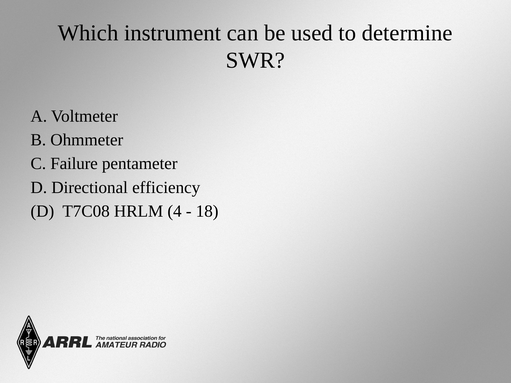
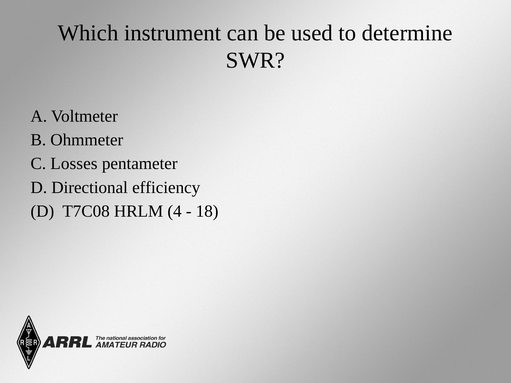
Failure: Failure -> Losses
